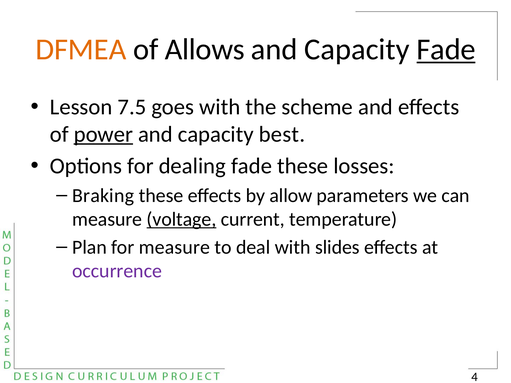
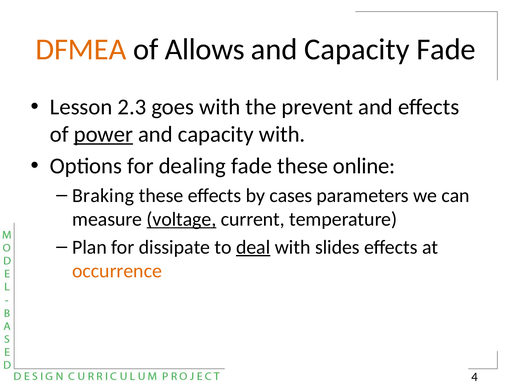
Fade at (446, 49) underline: present -> none
7.5: 7.5 -> 2.3
scheme: scheme -> prevent
capacity best: best -> with
losses: losses -> online
allow: allow -> cases
for measure: measure -> dissipate
deal underline: none -> present
occurrence colour: purple -> orange
